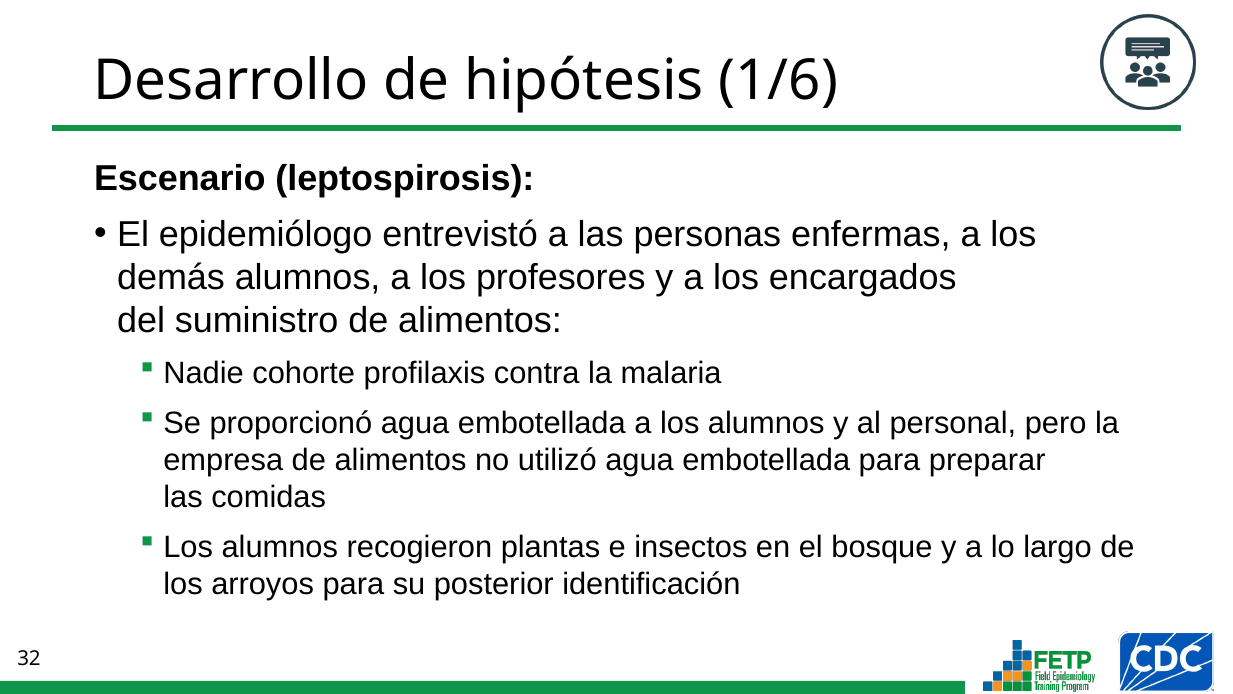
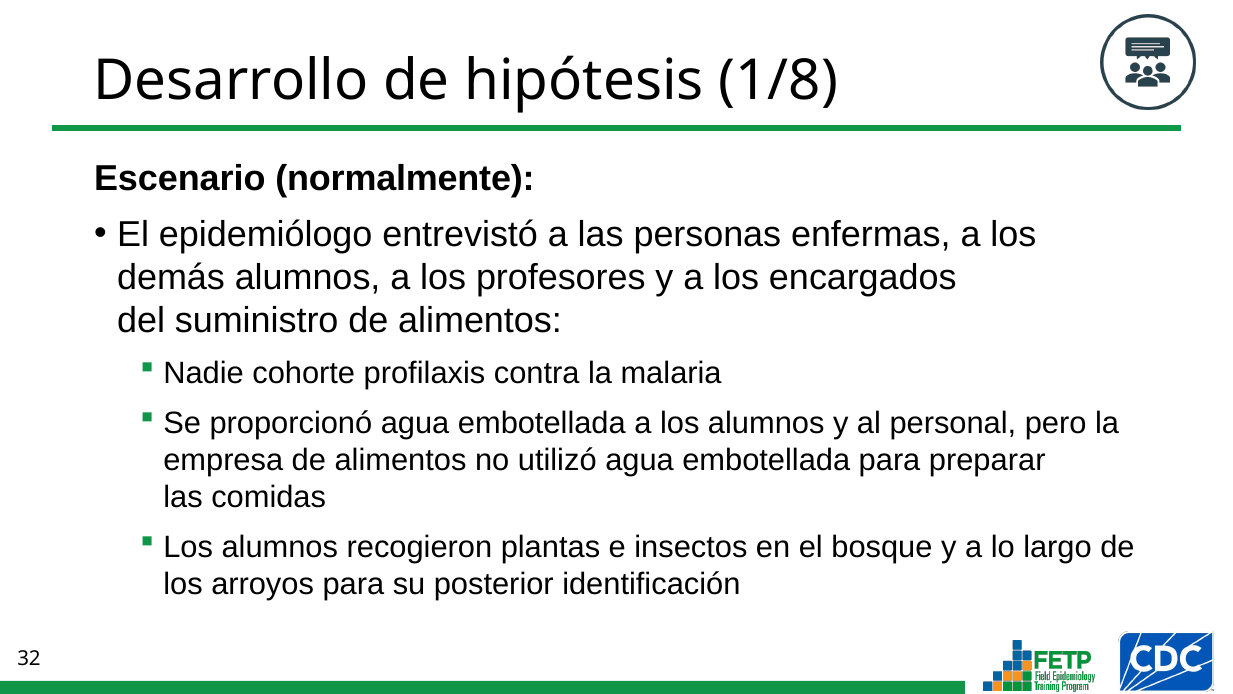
1/6: 1/6 -> 1/8
leptospirosis: leptospirosis -> normalmente
